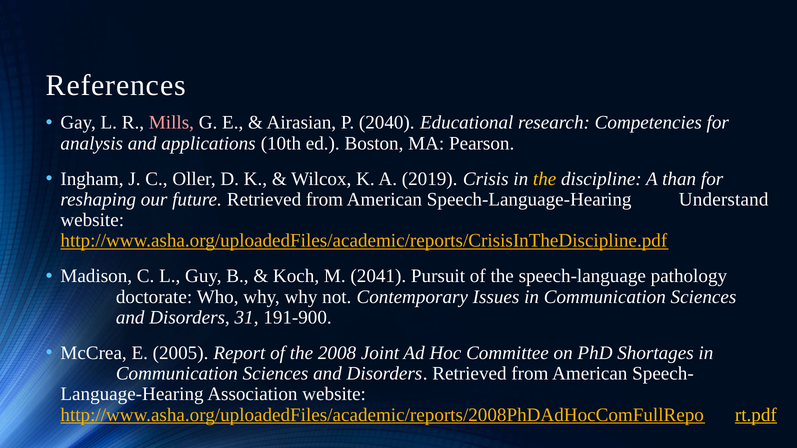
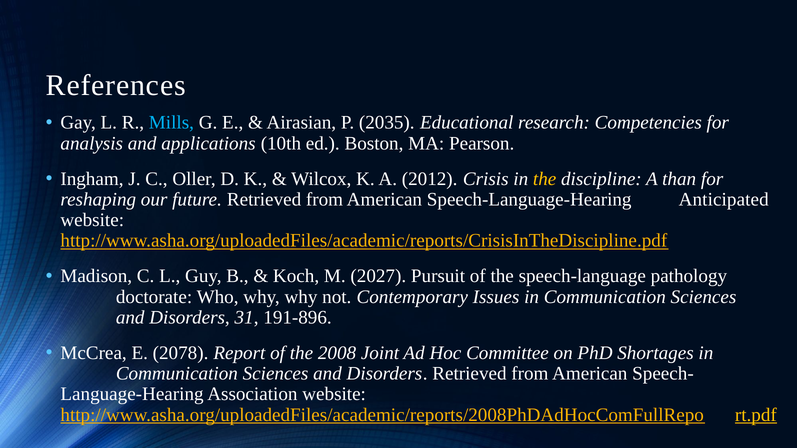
Mills colour: pink -> light blue
2040: 2040 -> 2035
2019: 2019 -> 2012
Understand: Understand -> Anticipated
2041: 2041 -> 2027
191-900: 191-900 -> 191-896
2005: 2005 -> 2078
